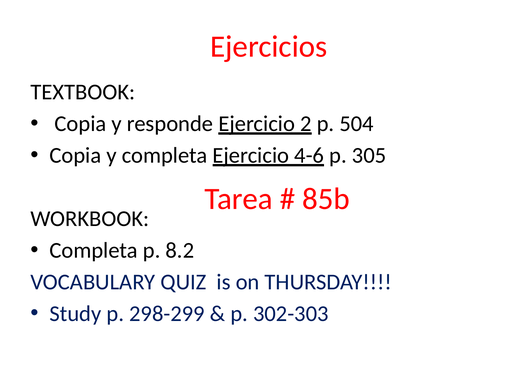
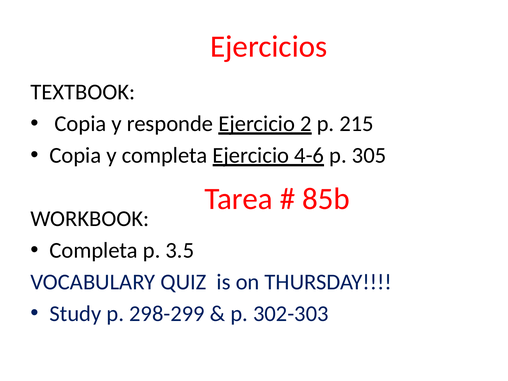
504: 504 -> 215
8.2: 8.2 -> 3.5
